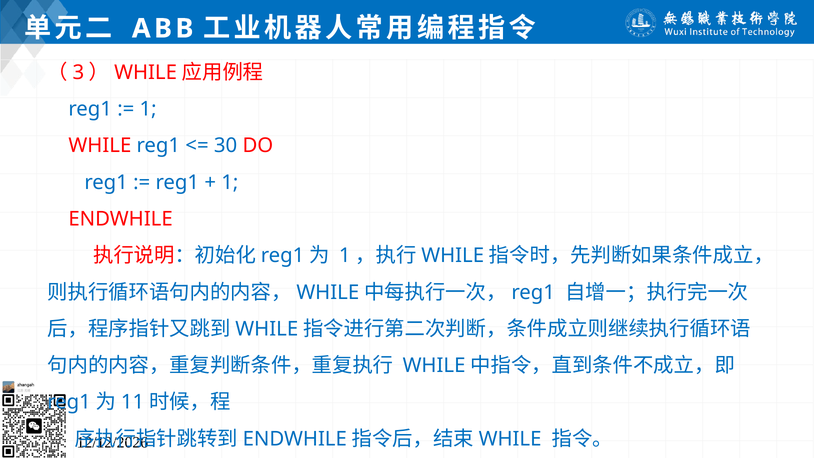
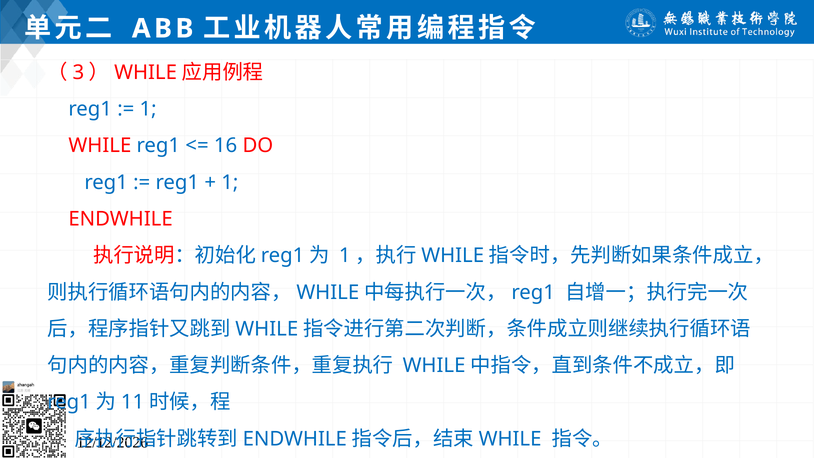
30: 30 -> 16
